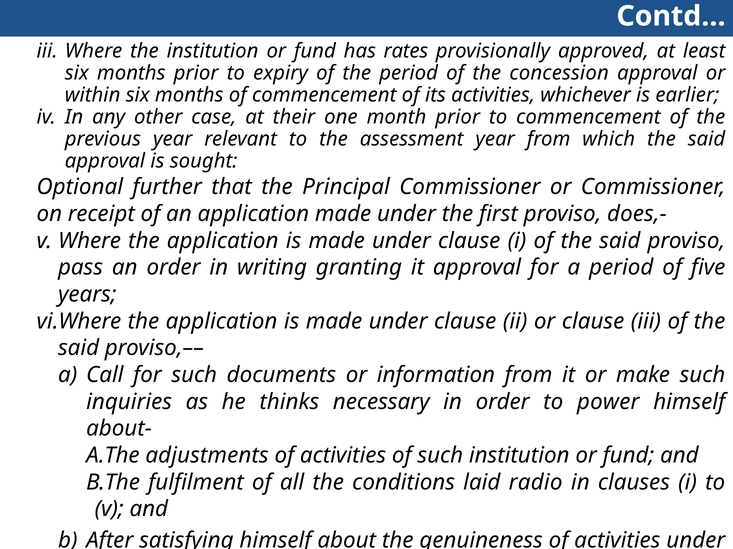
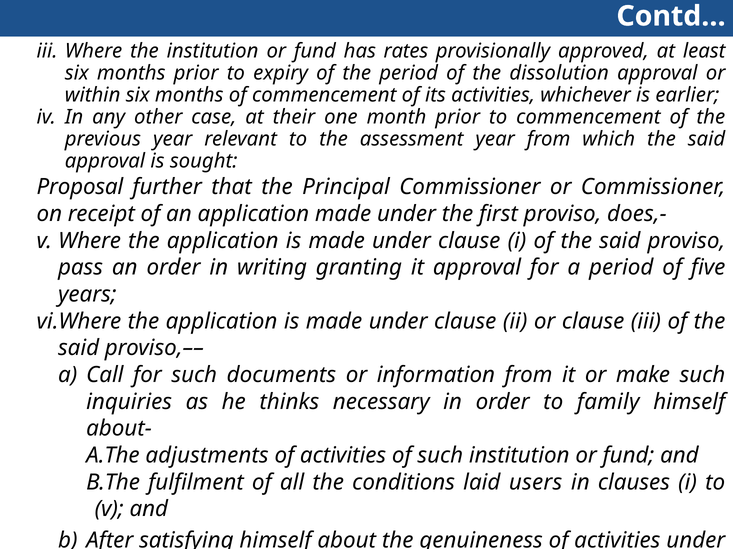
concession: concession -> dissolution
Optional: Optional -> Proposal
power: power -> family
radio: radio -> users
